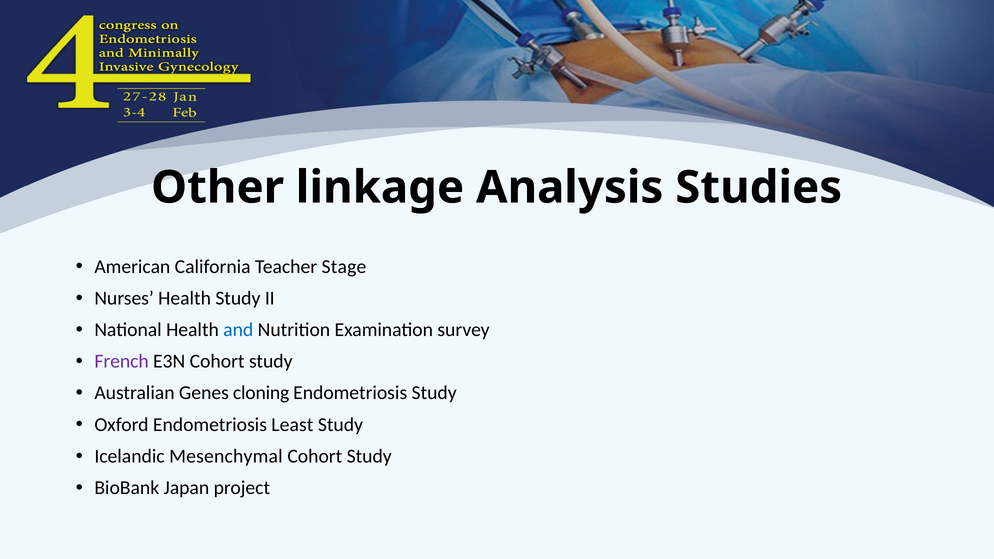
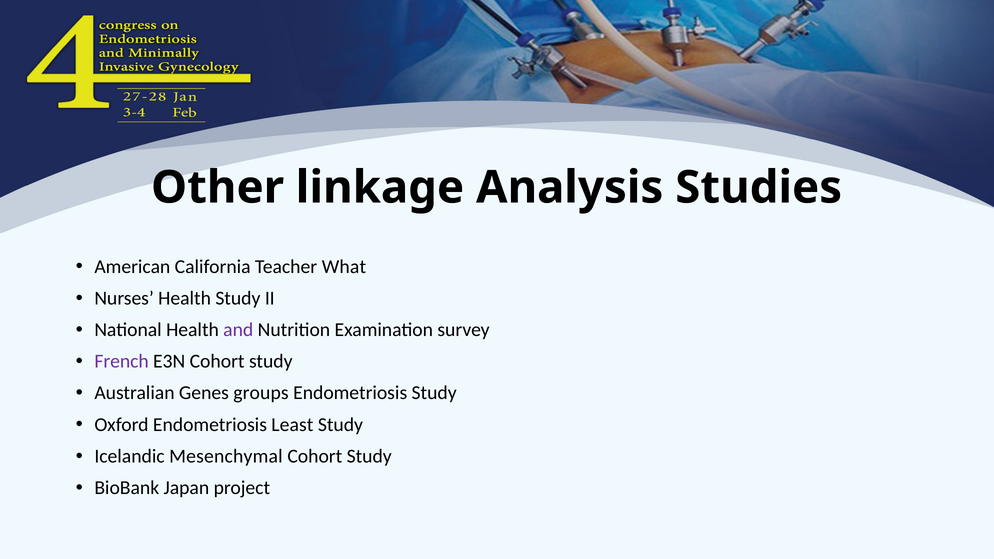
Stage: Stage -> What
and colour: blue -> purple
cloning: cloning -> groups
